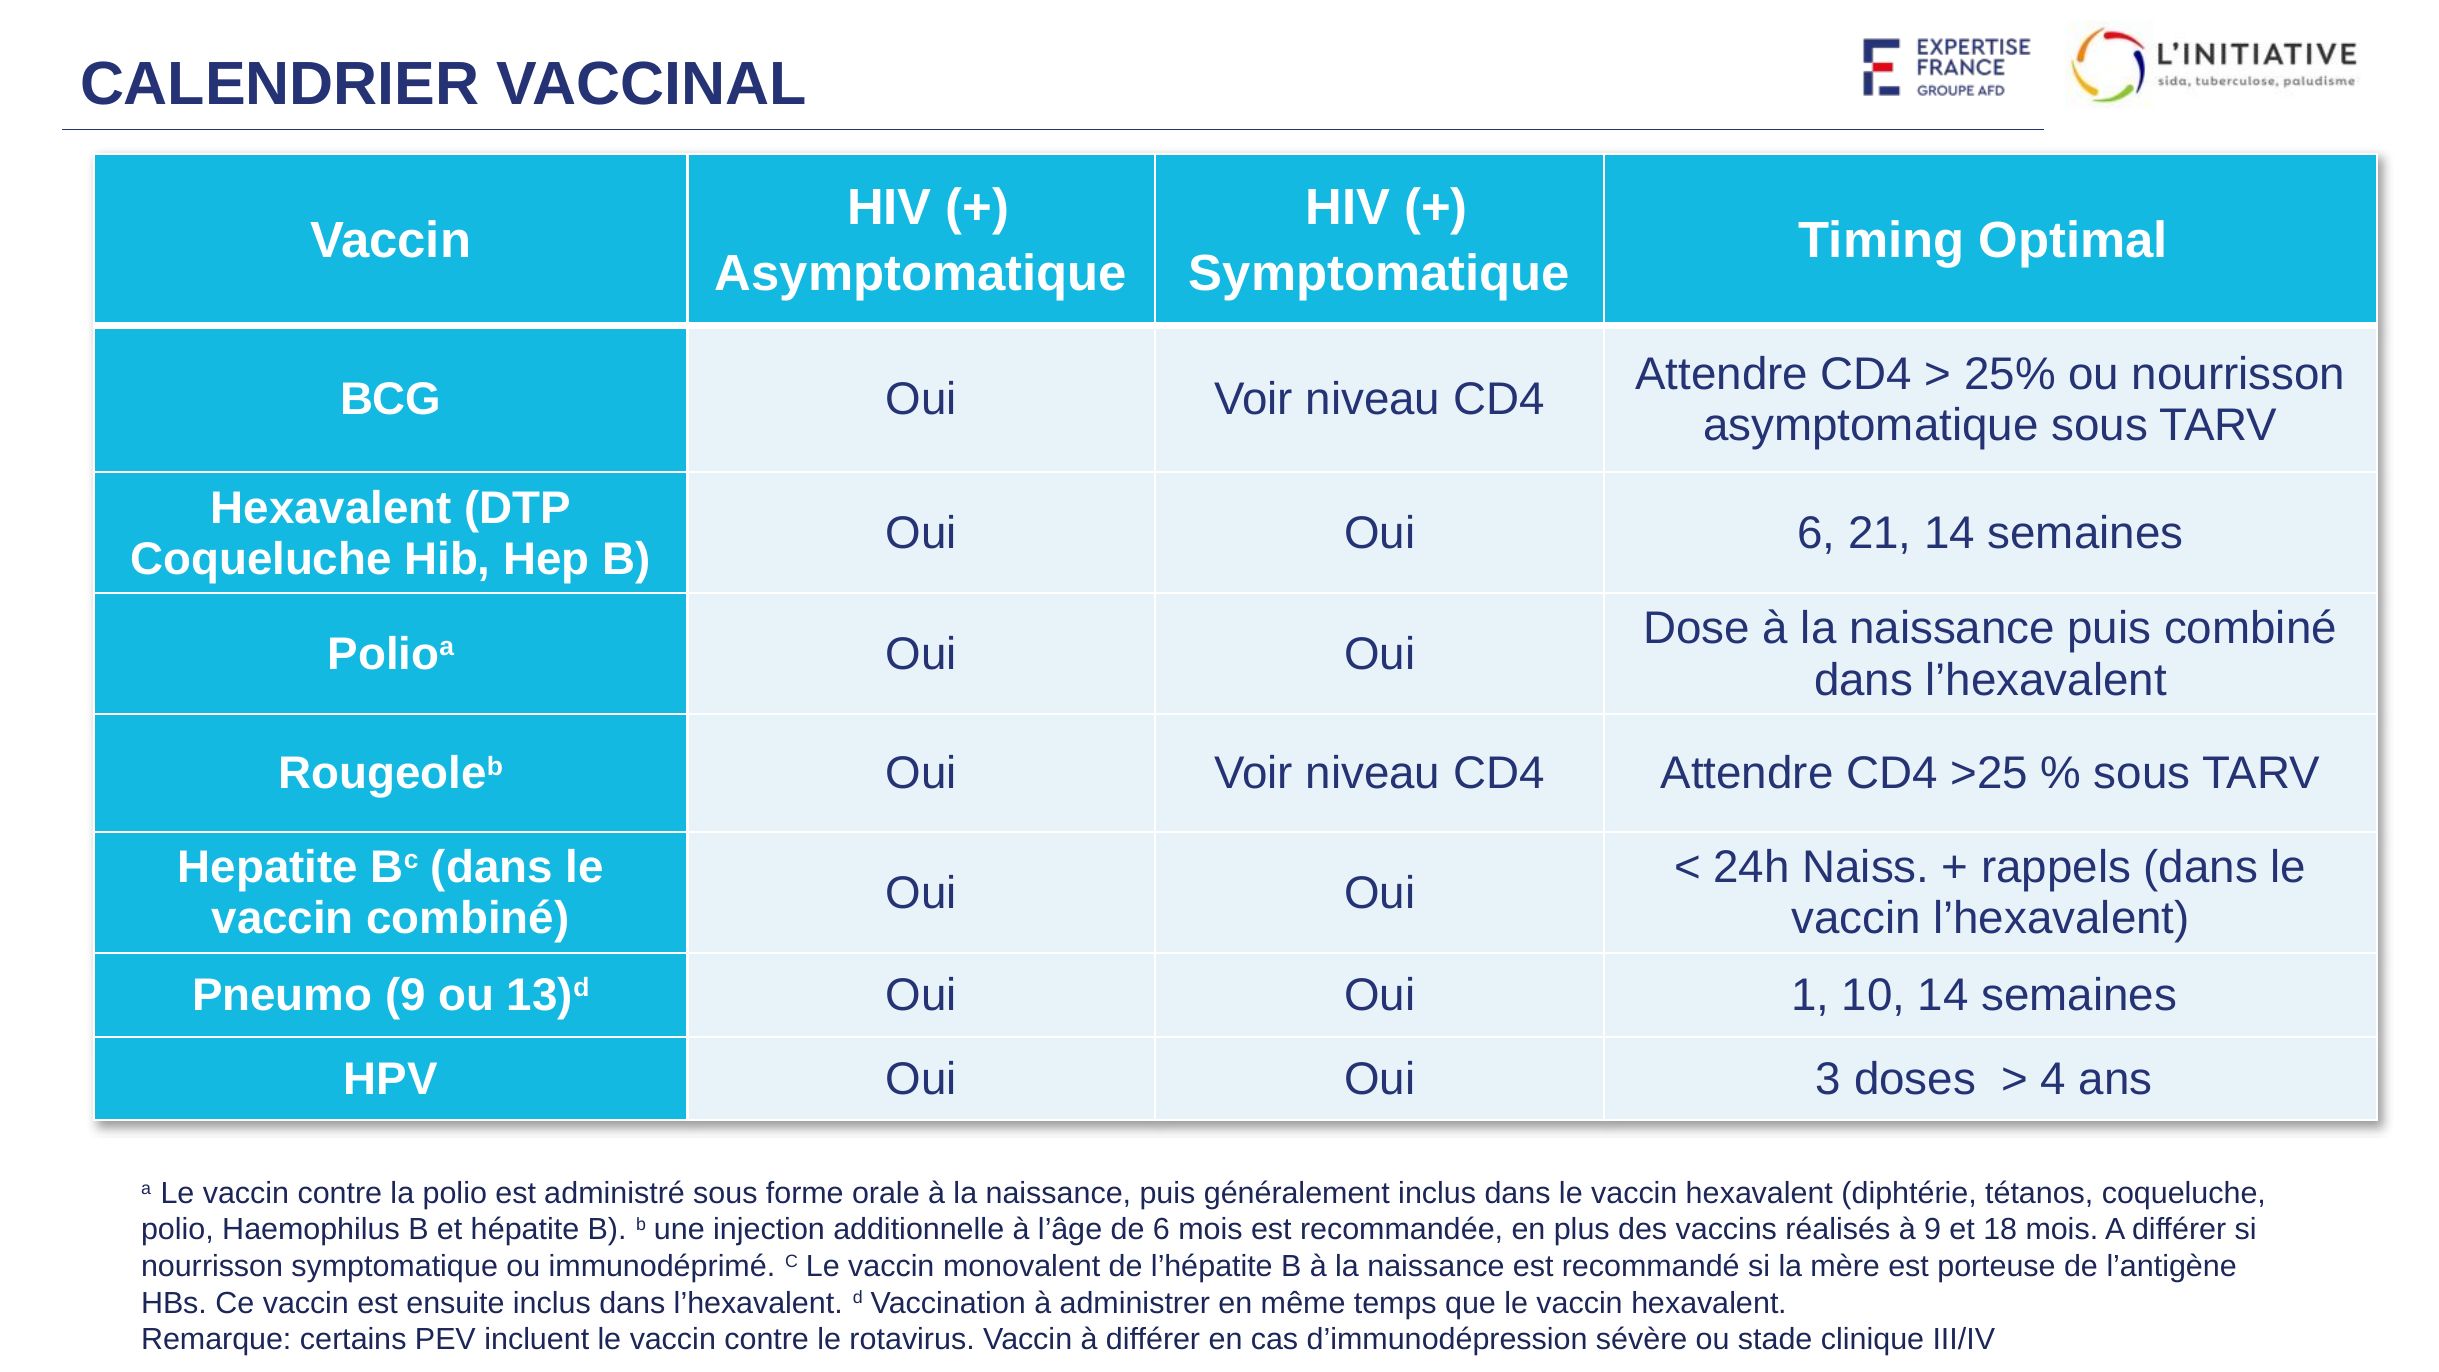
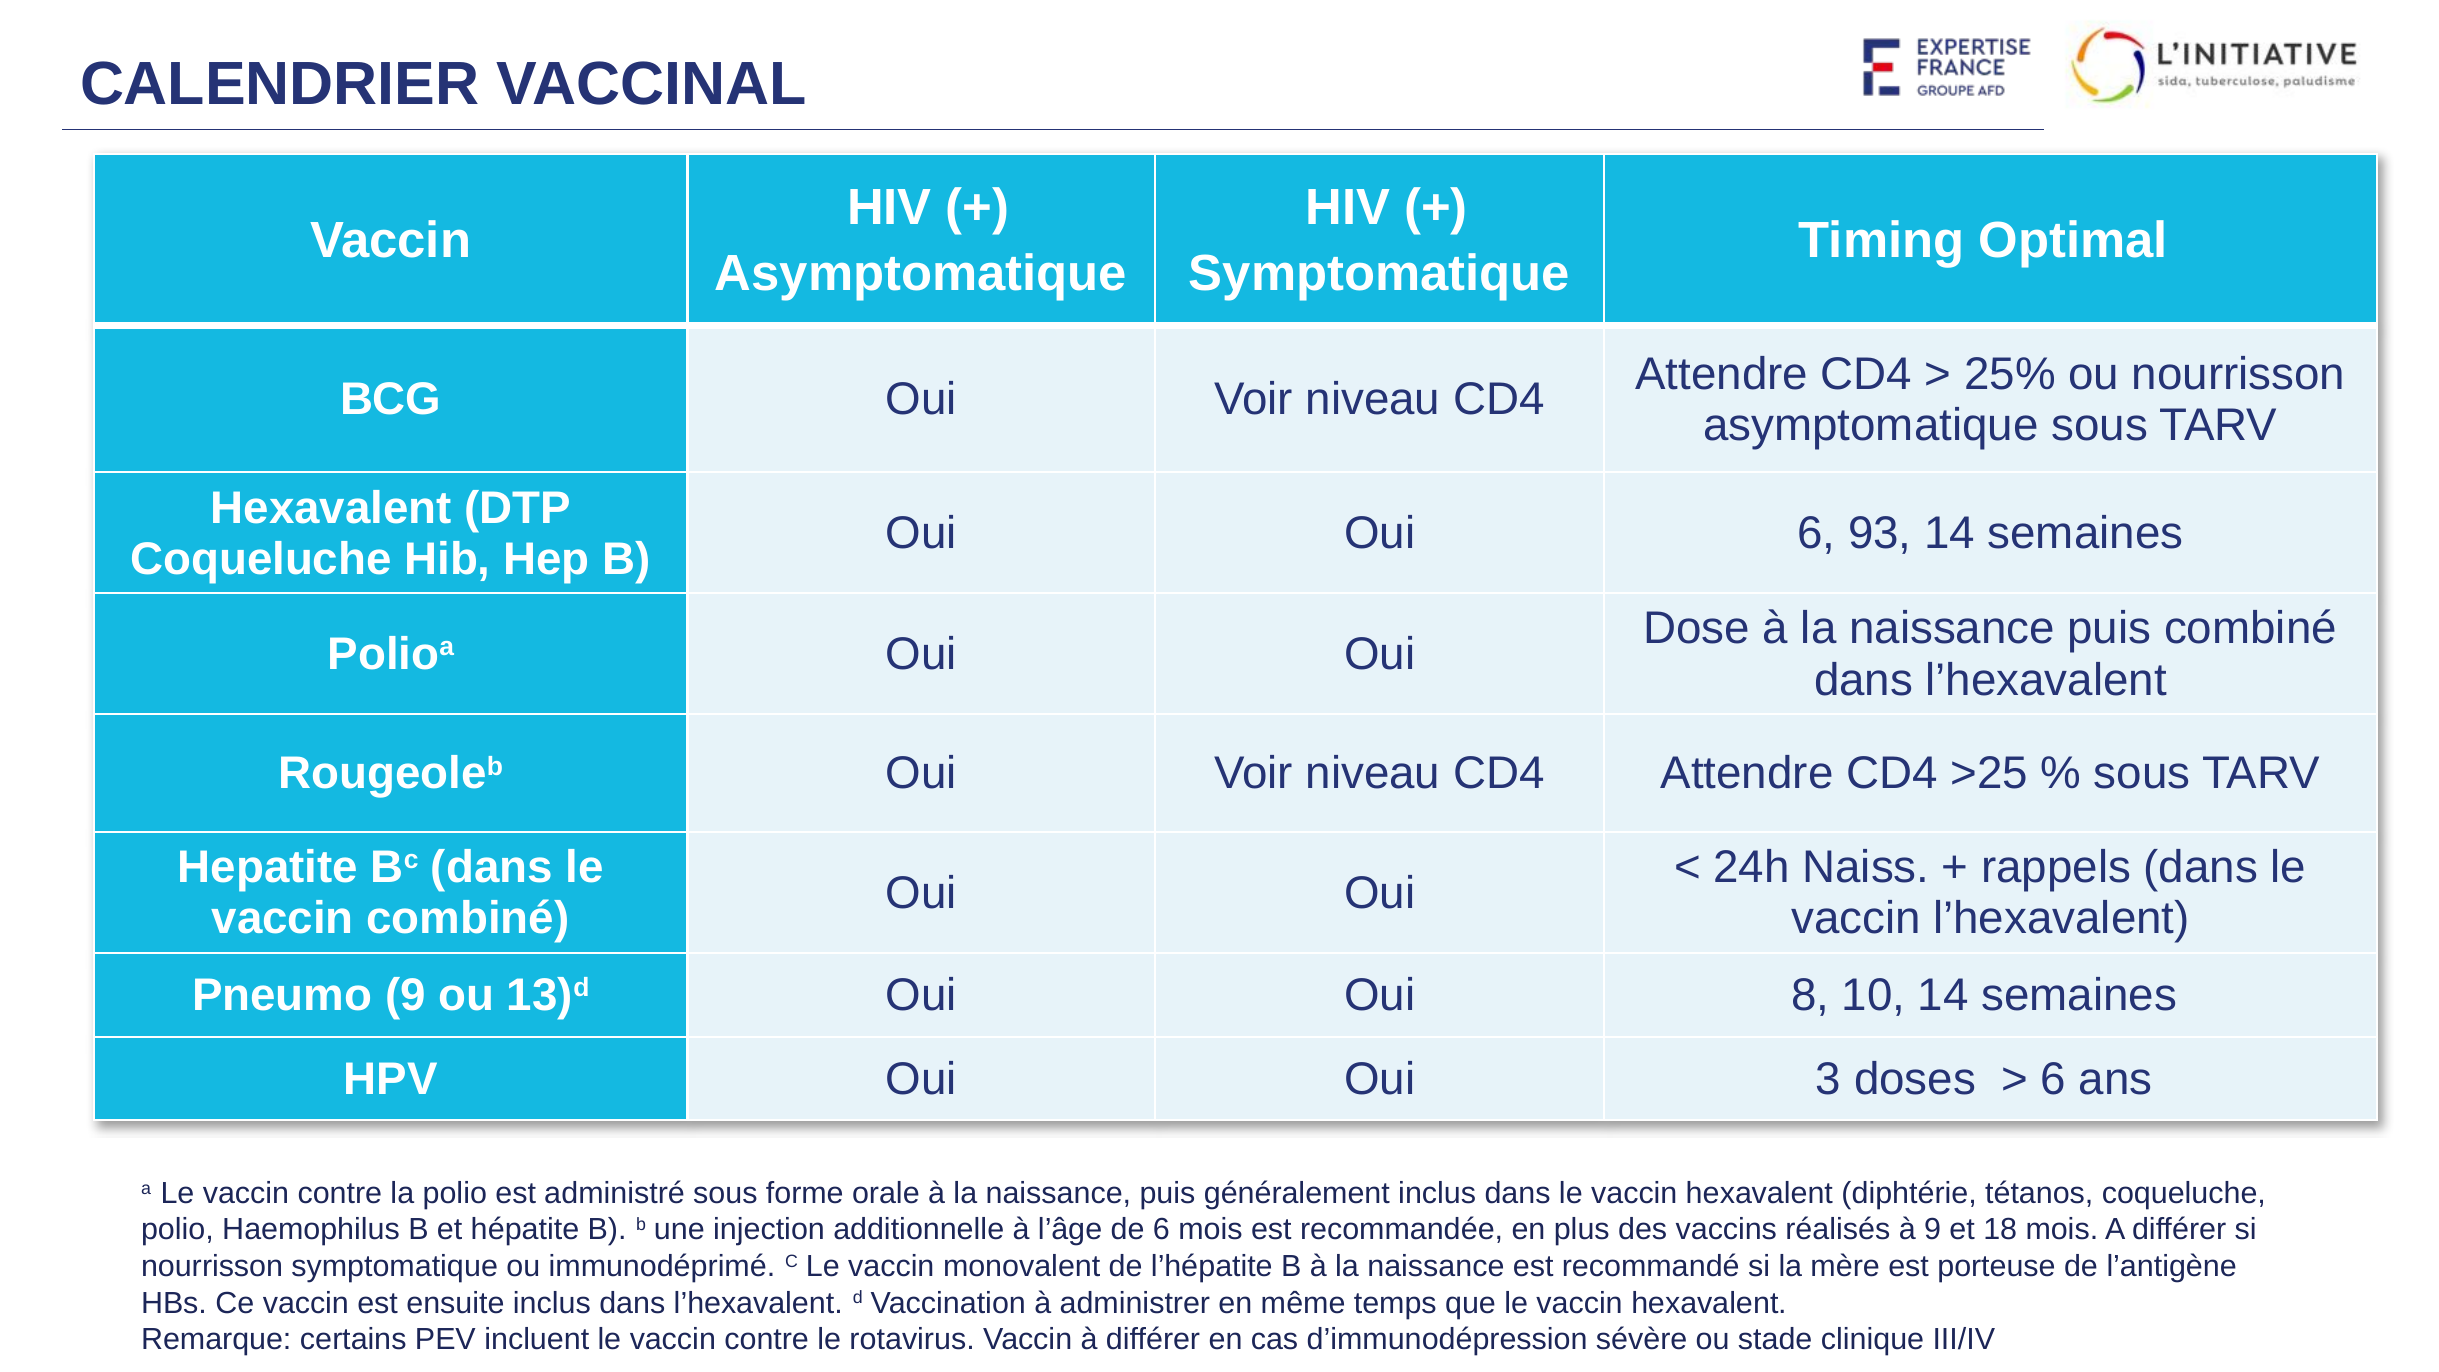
21: 21 -> 93
1: 1 -> 8
4 at (2053, 1079): 4 -> 6
